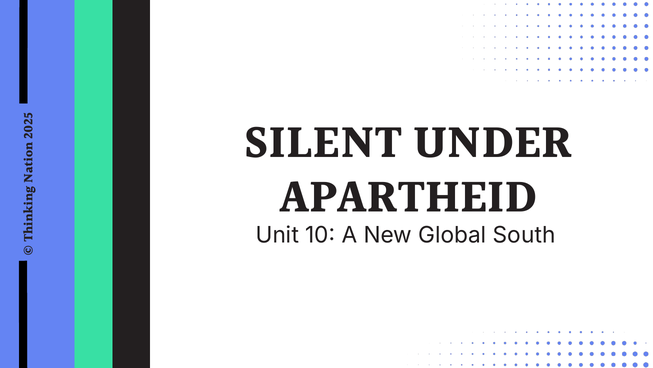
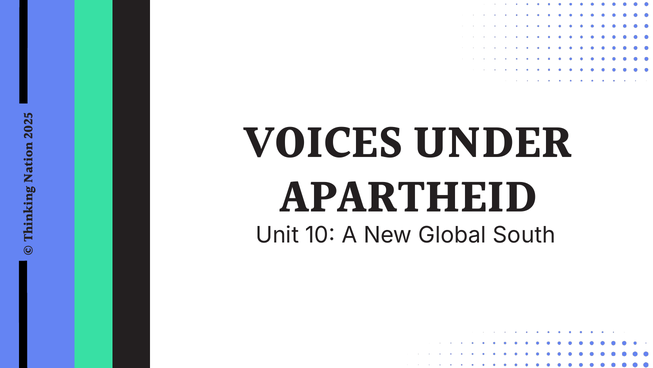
SILENT: SILENT -> VOICES
